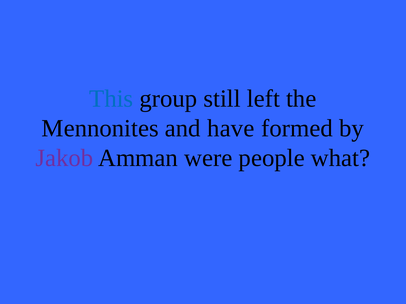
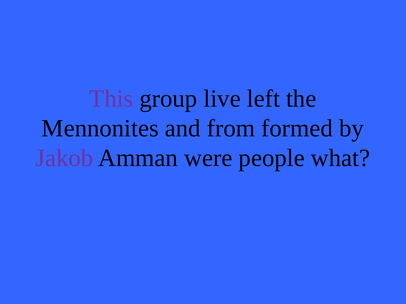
This colour: blue -> purple
still: still -> live
have: have -> from
